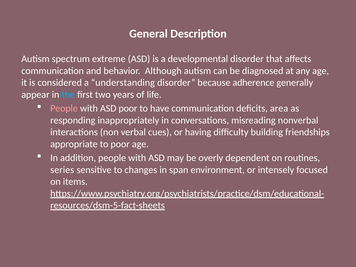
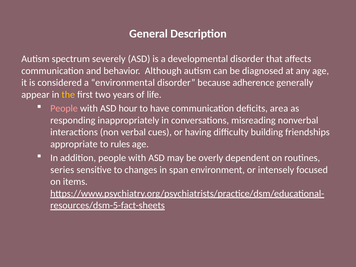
extreme: extreme -> severely
understanding: understanding -> environmental
the colour: light blue -> yellow
ASD poor: poor -> hour
to poor: poor -> rules
